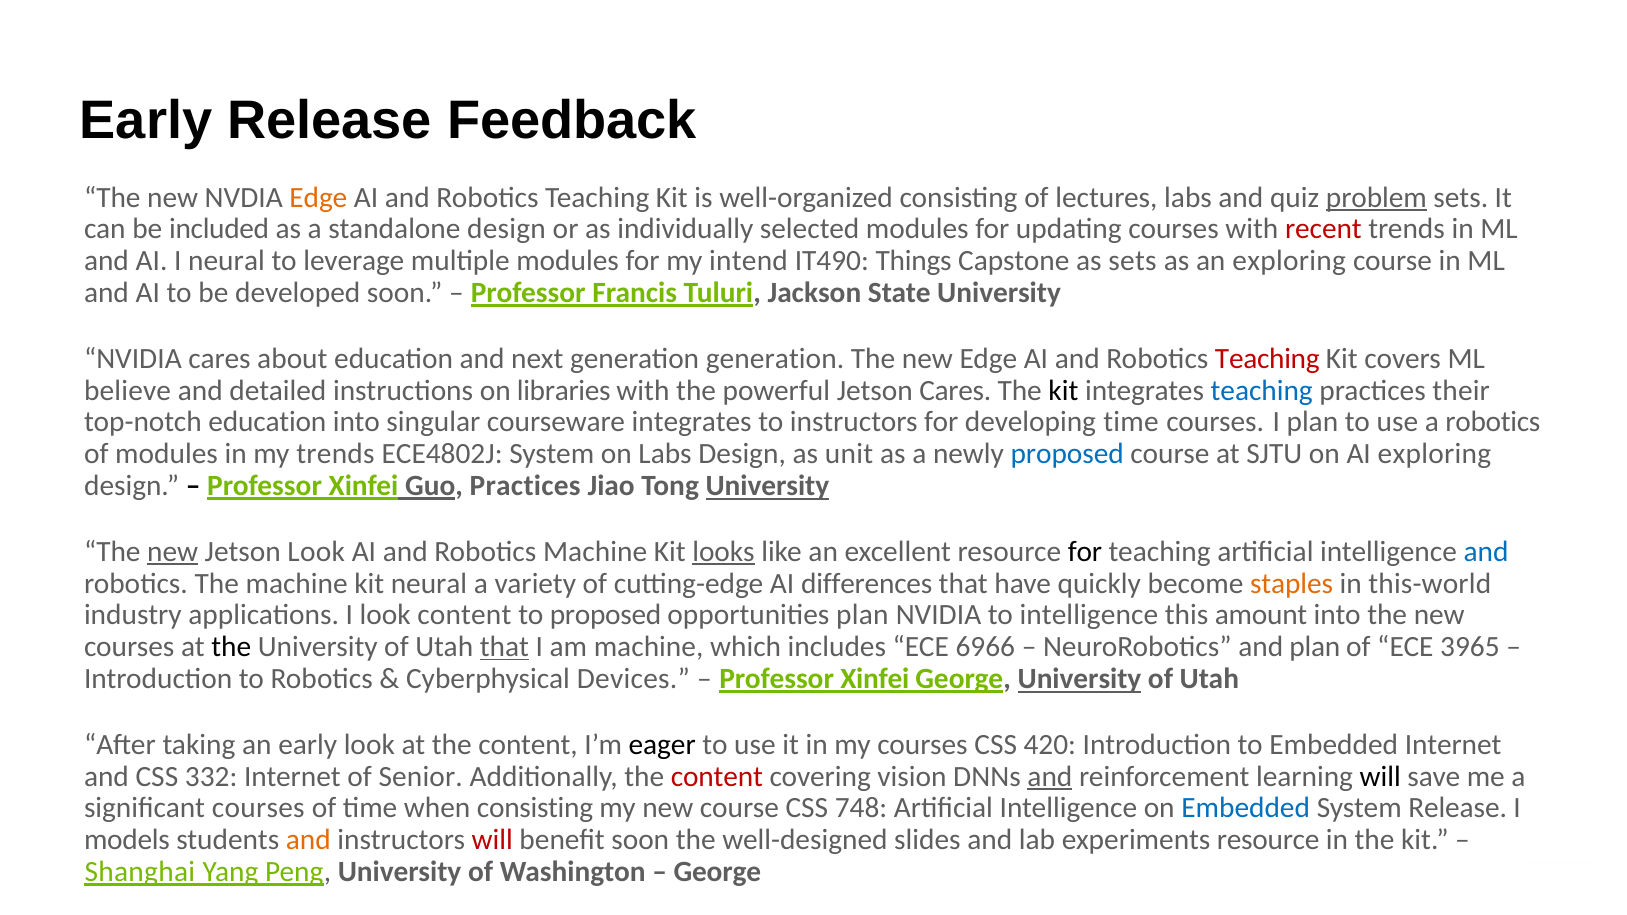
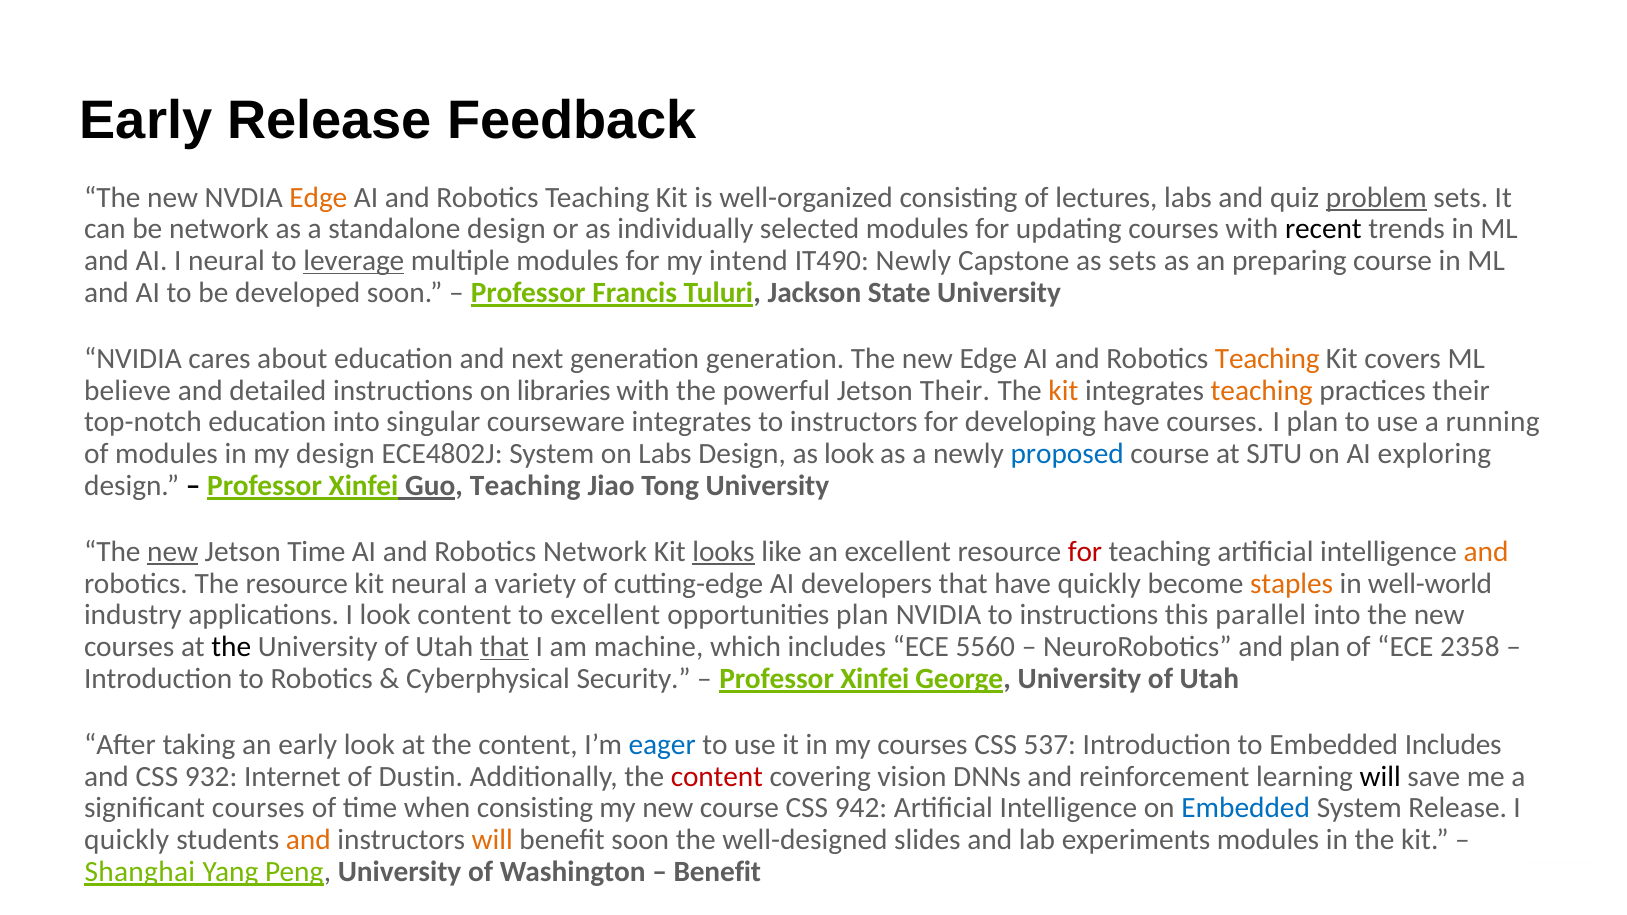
be included: included -> network
recent colour: red -> black
leverage underline: none -> present
IT490 Things: Things -> Newly
an exploring: exploring -> preparing
Teaching at (1267, 359) colour: red -> orange
Jetson Cares: Cares -> Their
kit at (1063, 390) colour: black -> orange
teaching at (1262, 390) colour: blue -> orange
developing time: time -> have
a robotics: robotics -> running
my trends: trends -> design
as unit: unit -> look
Guo Practices: Practices -> Teaching
University at (767, 486) underline: present -> none
Jetson Look: Look -> Time
Robotics Machine: Machine -> Network
for at (1085, 552) colour: black -> red
and at (1486, 552) colour: blue -> orange
The machine: machine -> resource
differences: differences -> developers
this-world: this-world -> well-world
to proposed: proposed -> excellent
to intelligence: intelligence -> instructions
amount: amount -> parallel
6966: 6966 -> 5560
3965: 3965 -> 2358
Devices: Devices -> Security
University at (1080, 679) underline: present -> none
eager colour: black -> blue
420: 420 -> 537
Embedded Internet: Internet -> Includes
332: 332 -> 932
Senior: Senior -> Dustin
and at (1050, 777) underline: present -> none
748: 748 -> 942
models at (127, 840): models -> quickly
will at (492, 840) colour: red -> orange
experiments resource: resource -> modules
George at (717, 872): George -> Benefit
